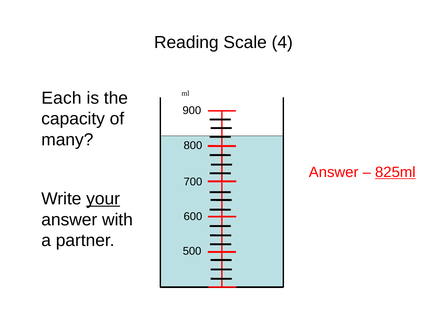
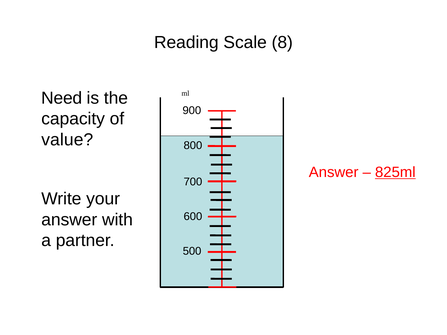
4: 4 -> 8
Each: Each -> Need
many: many -> value
your underline: present -> none
